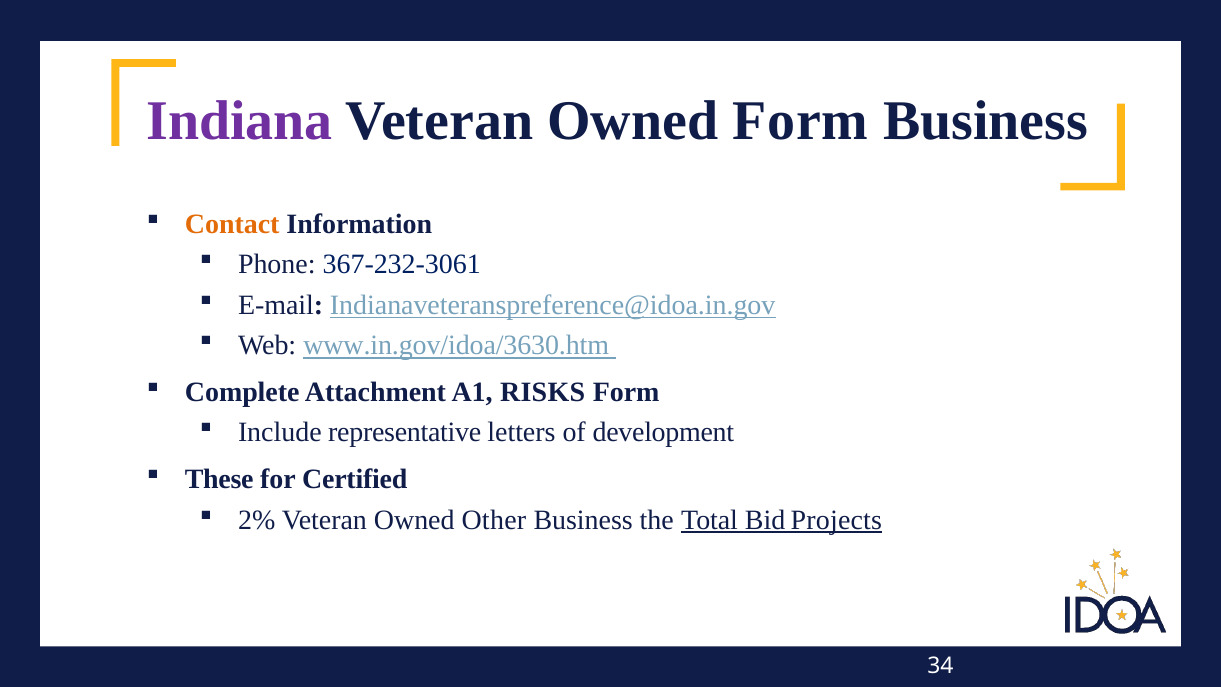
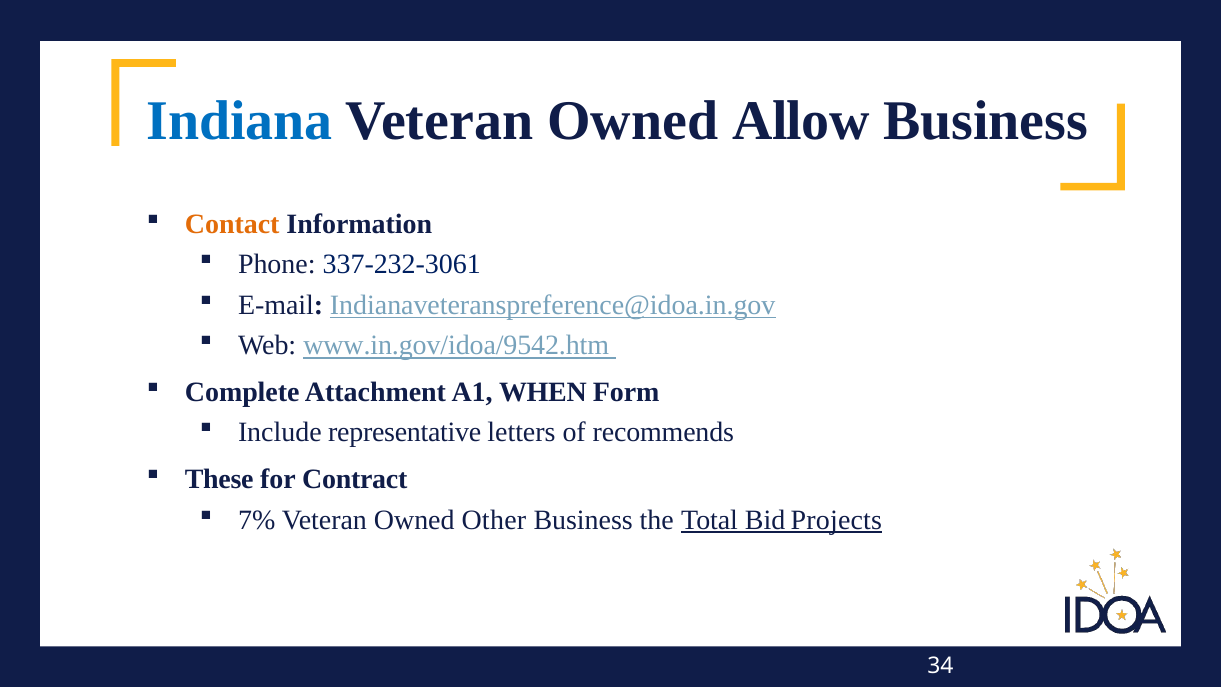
Indiana colour: purple -> blue
Owned Form: Form -> Allow
367-232-3061: 367-232-3061 -> 337-232-3061
www.in.gov/idoa/3630.htm: www.in.gov/idoa/3630.htm -> www.in.gov/idoa/9542.htm
RISKS: RISKS -> WHEN
development: development -> recommends
Certified: Certified -> Contract
2%: 2% -> 7%
